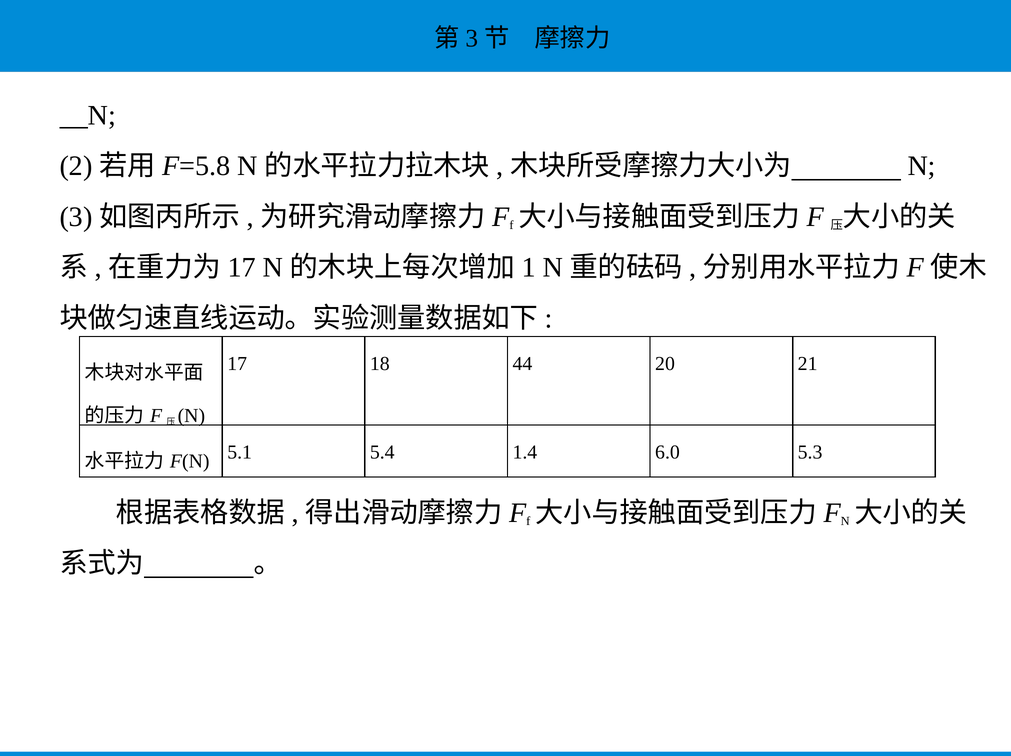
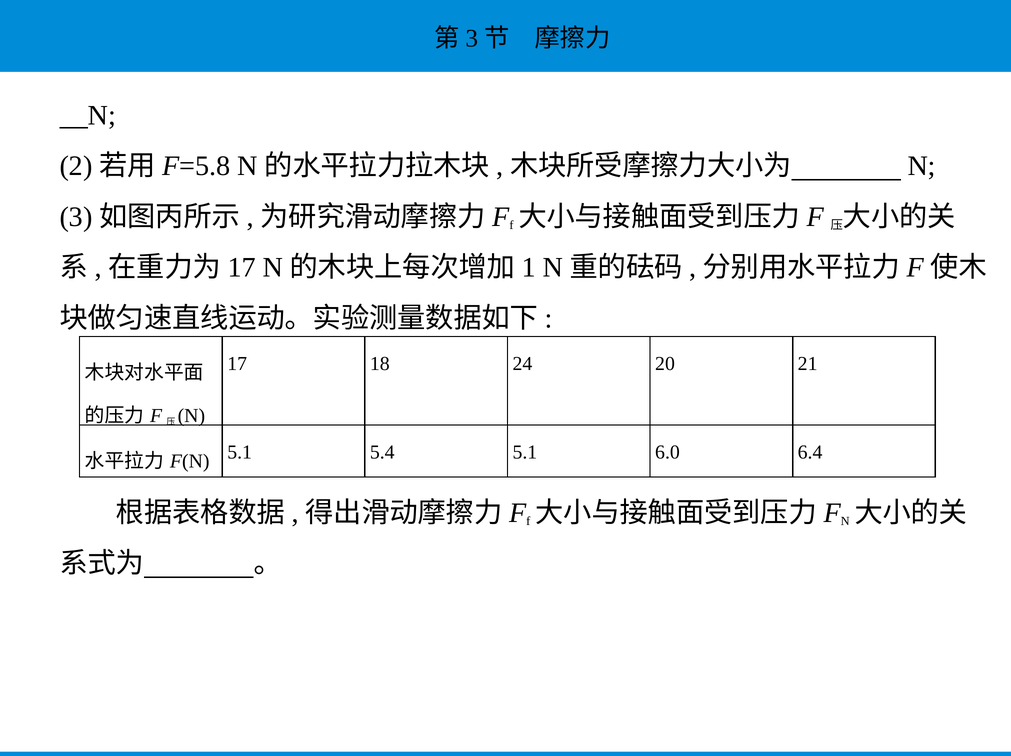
44: 44 -> 24
5.4 1.4: 1.4 -> 5.1
5.3: 5.3 -> 6.4
